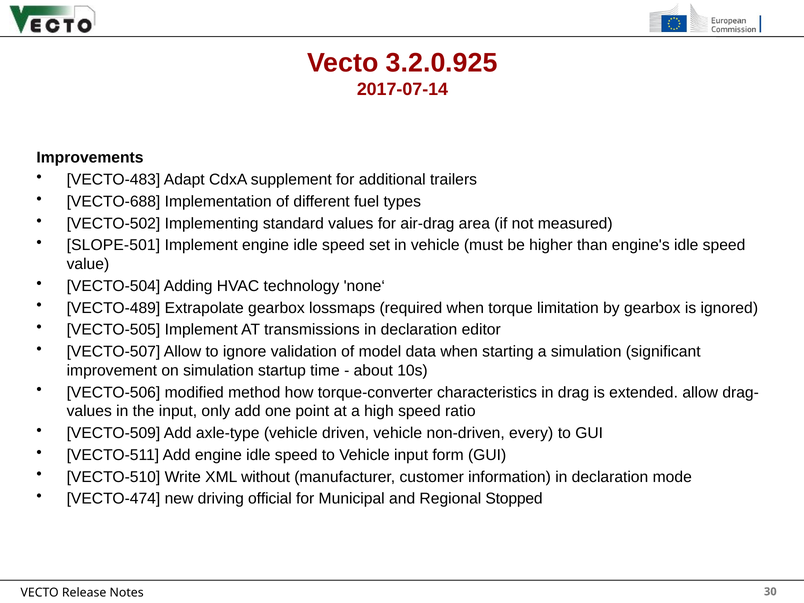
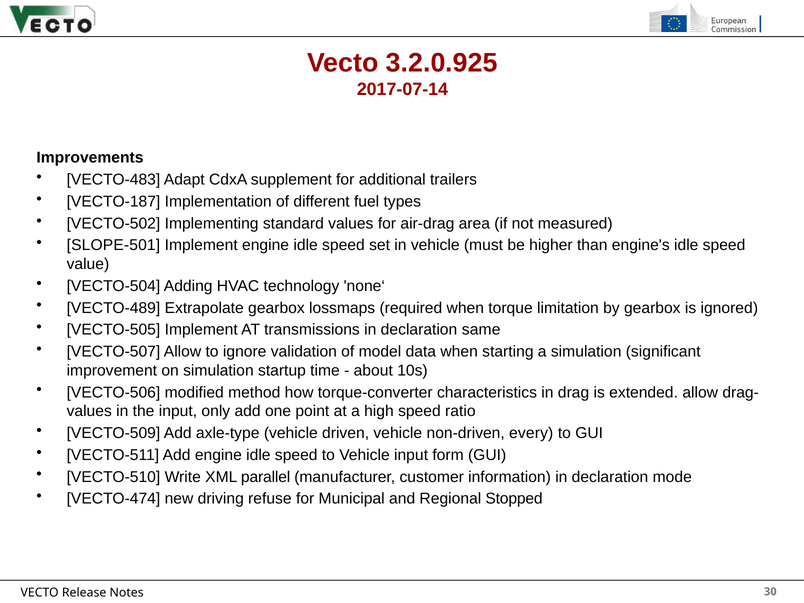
VECTO-688: VECTO-688 -> VECTO-187
editor: editor -> same
without: without -> parallel
official: official -> refuse
